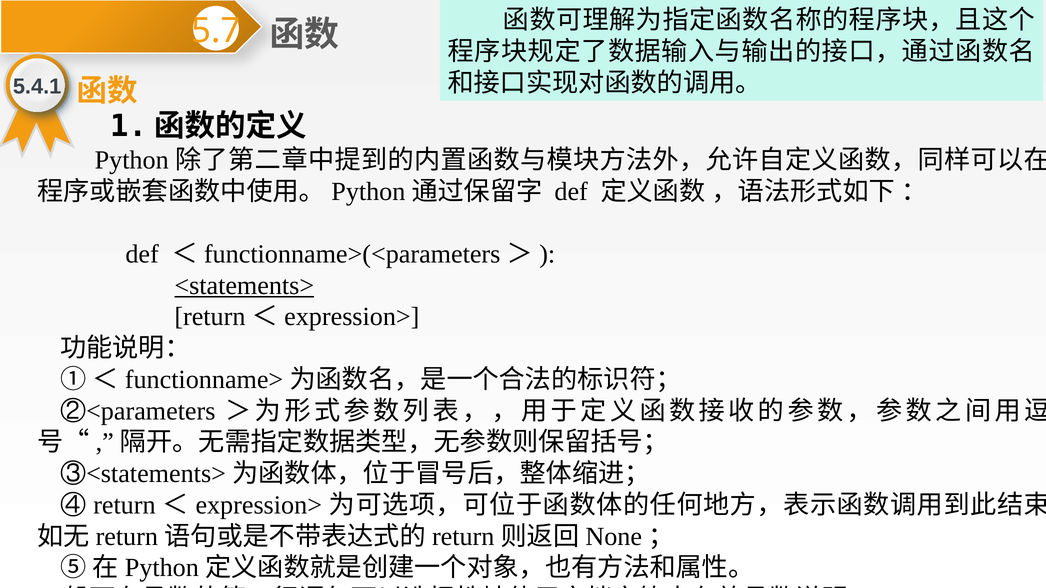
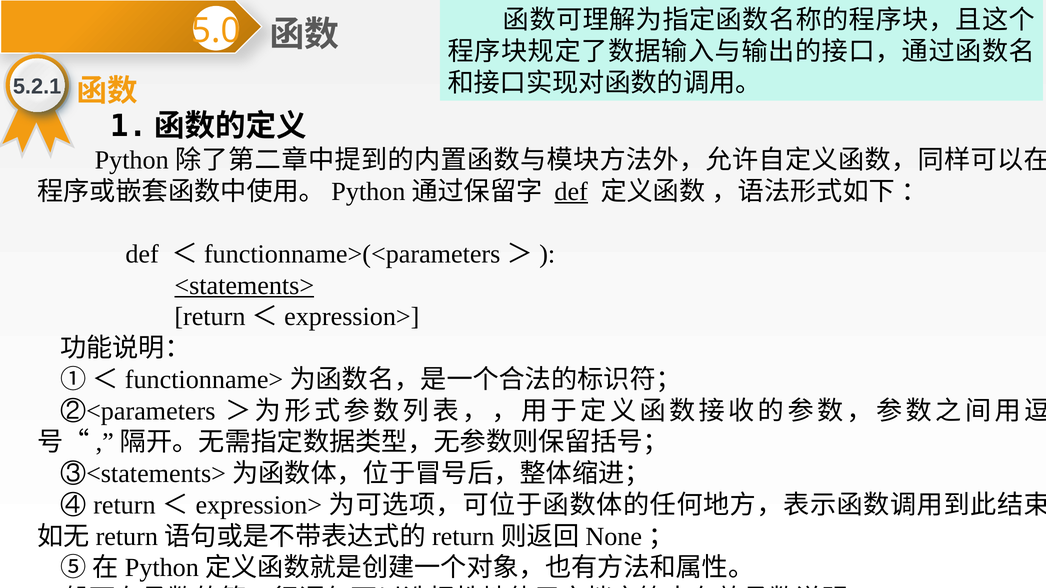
5.7: 5.7 -> 5.0
5.4.1: 5.4.1 -> 5.2.1
def at (571, 192) underline: none -> present
